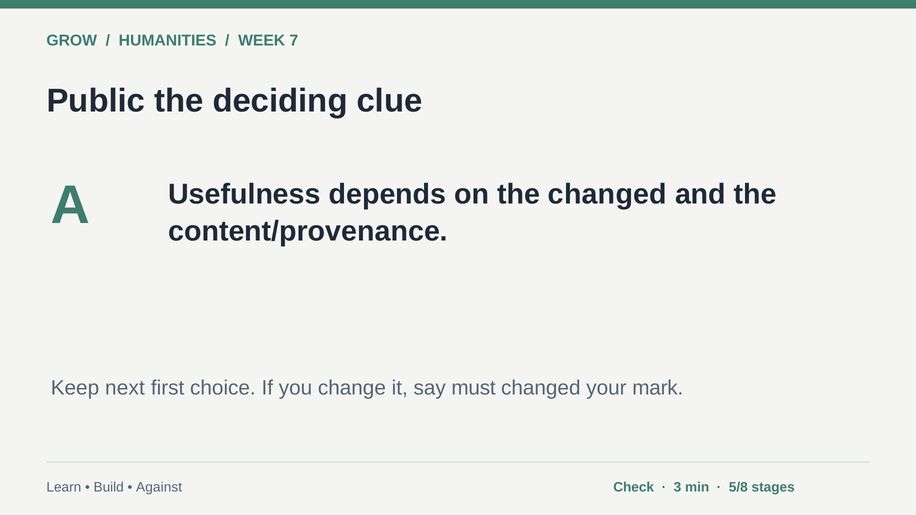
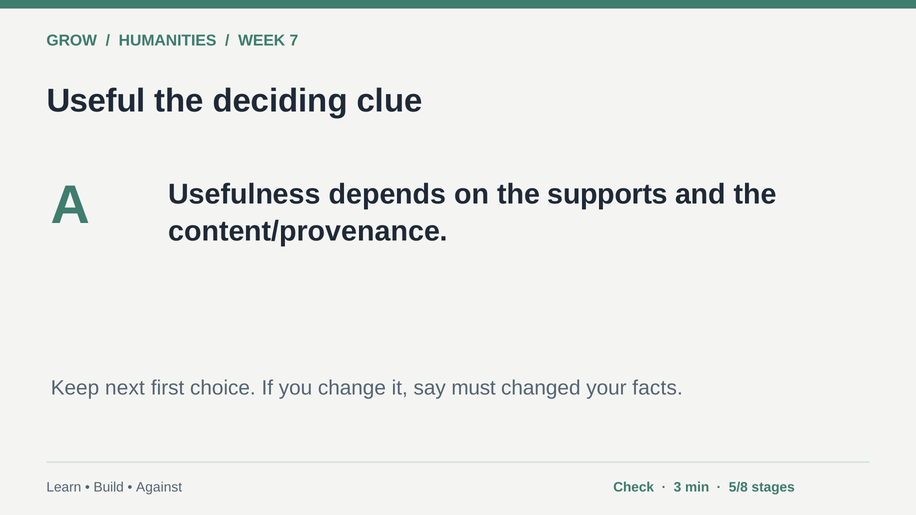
Public: Public -> Useful
the changed: changed -> supports
mark: mark -> facts
